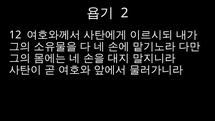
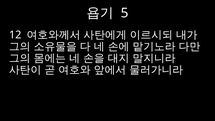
2: 2 -> 5
